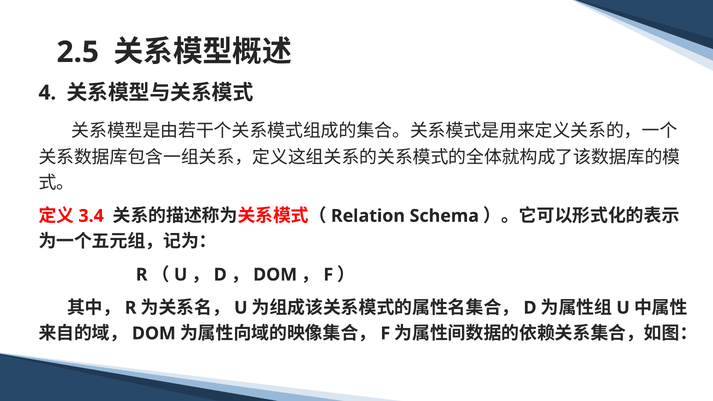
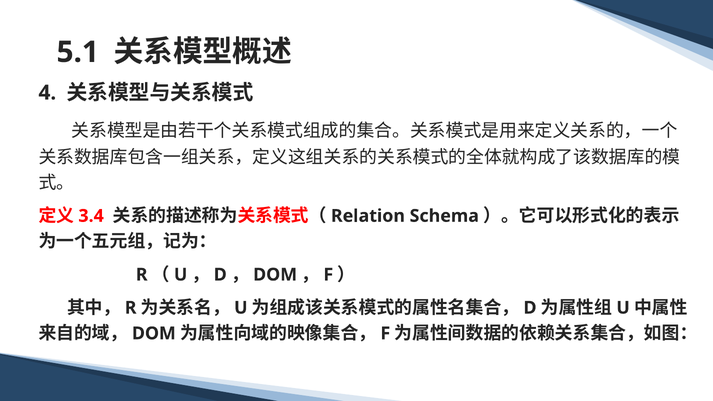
2.5: 2.5 -> 5.1
